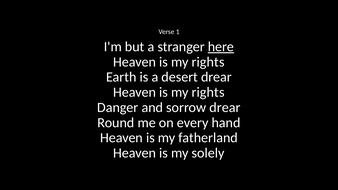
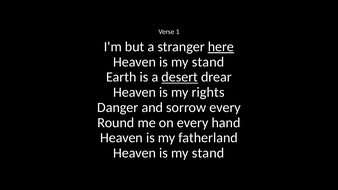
rights at (208, 62): rights -> stand
desert underline: none -> present
sorrow drear: drear -> every
solely at (208, 153): solely -> stand
